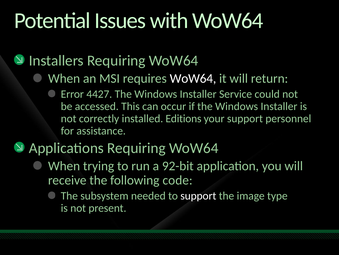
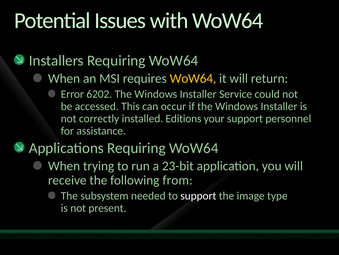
WoW64 at (193, 78) colour: white -> yellow
4427: 4427 -> 6202
92-bit: 92-bit -> 23-bit
code: code -> from
